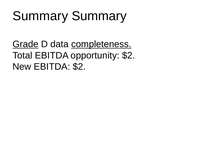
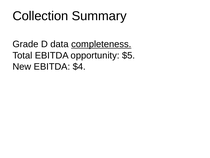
Summary at (40, 16): Summary -> Collection
Grade underline: present -> none
opportunity $2: $2 -> $5
EBITDA $2: $2 -> $4
